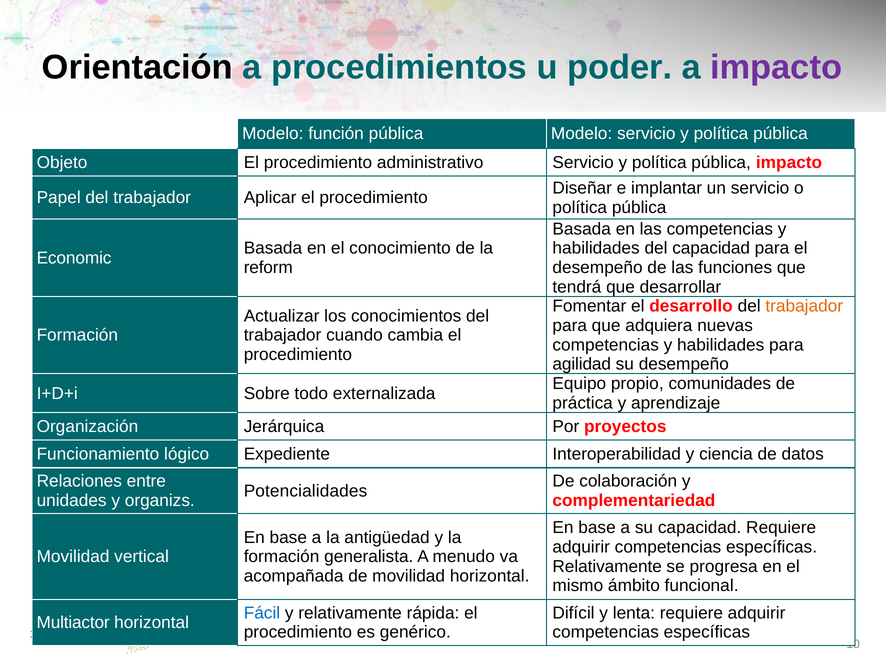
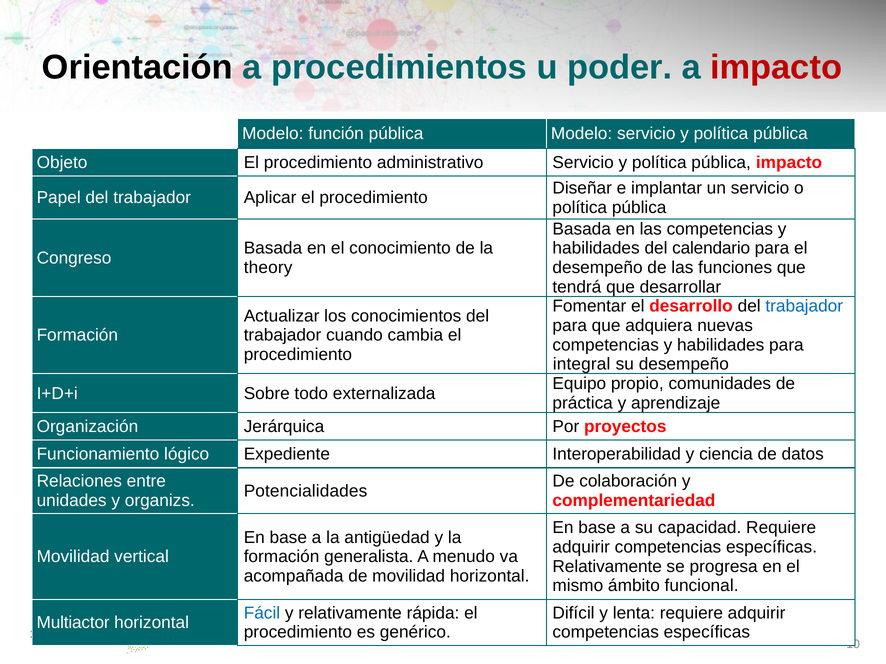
impacto at (776, 67) colour: purple -> red
del capacidad: capacidad -> calendario
Economic: Economic -> Congreso
reform: reform -> theory
trabajador at (804, 307) colour: orange -> blue
agilidad: agilidad -> integral
